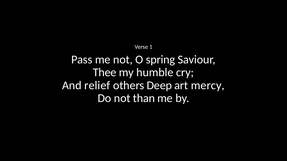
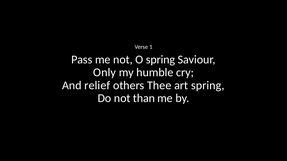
Thee: Thee -> Only
Deep: Deep -> Thee
art mercy: mercy -> spring
